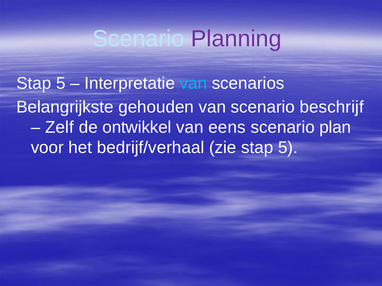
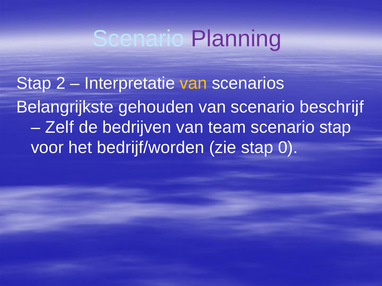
5 at (61, 83): 5 -> 2
van at (193, 83) colour: light blue -> yellow
ontwikkel: ontwikkel -> bedrijven
eens: eens -> team
scenario plan: plan -> stap
bedrijf/verhaal: bedrijf/verhaal -> bedrijf/worden
zie stap 5: 5 -> 0
